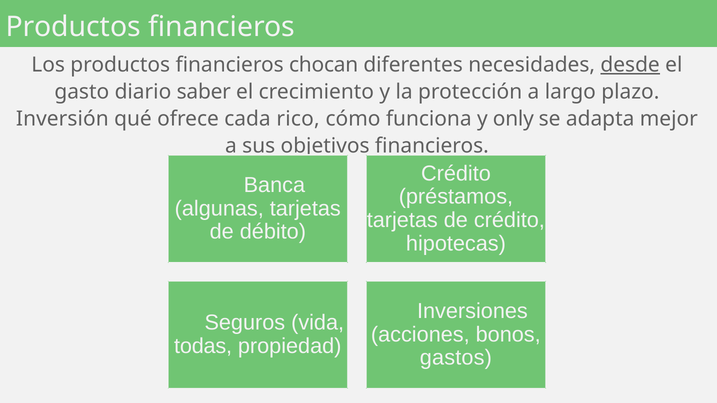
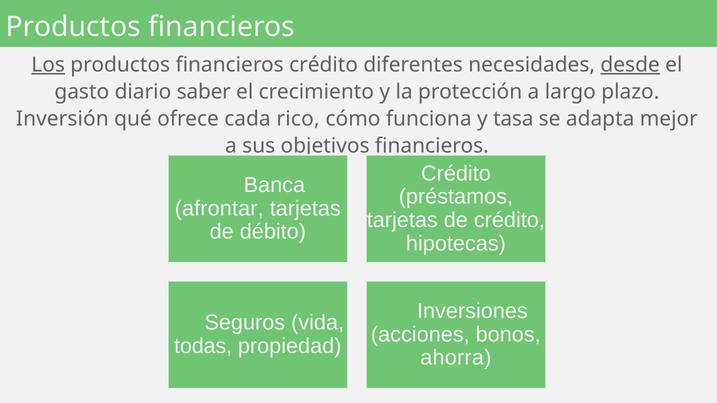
Los underline: none -> present
financieros chocan: chocan -> crédito
only: only -> tasa
algunas: algunas -> afrontar
gastos: gastos -> ahorra
